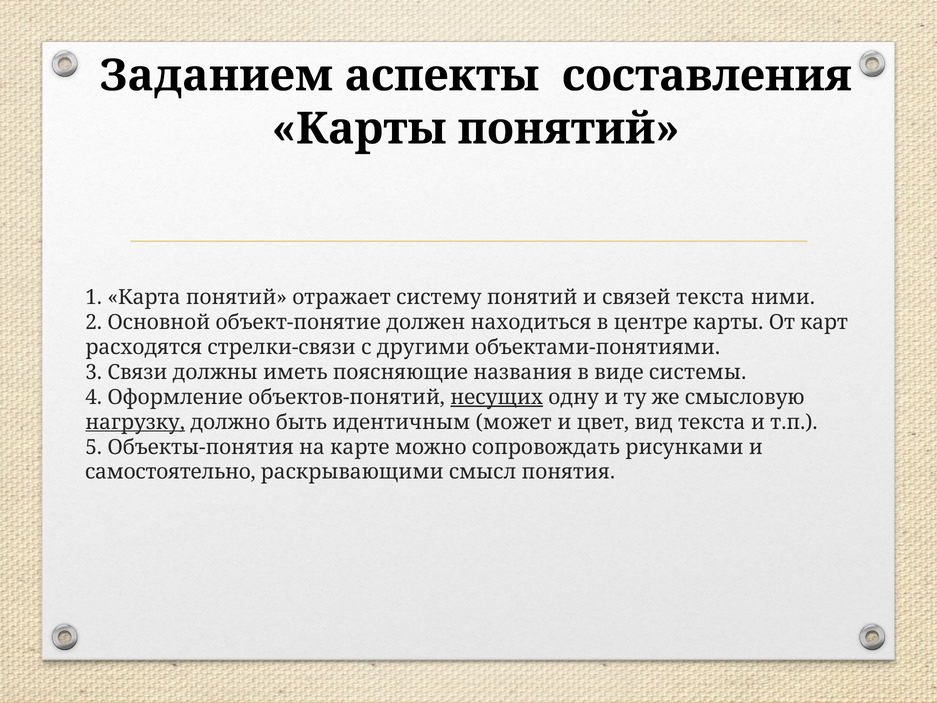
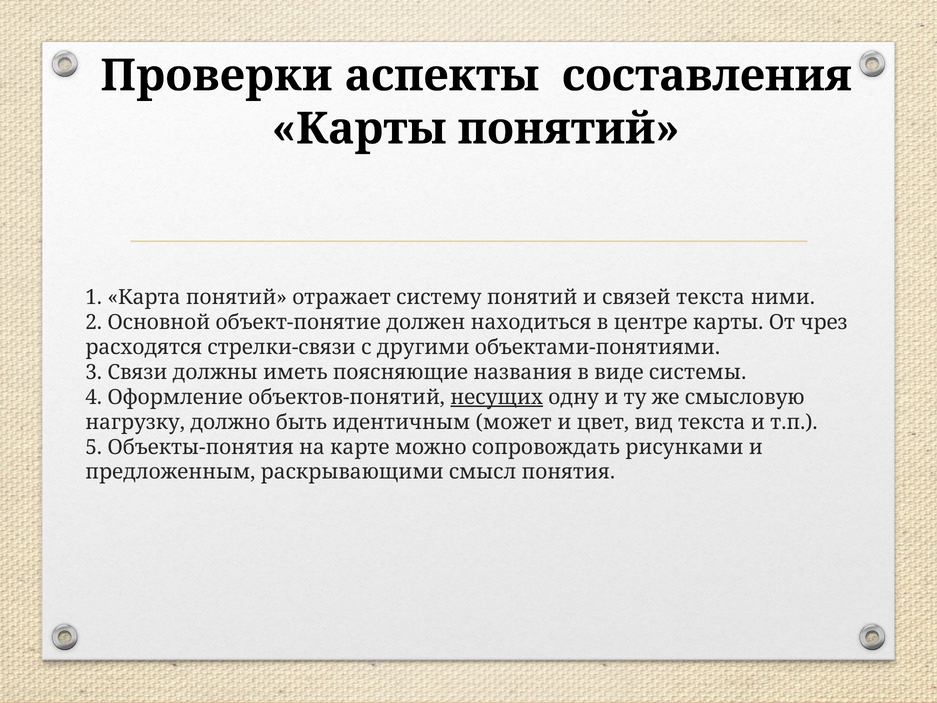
Заданием: Заданием -> Проверки
карт: карт -> чрез
нагрузку underline: present -> none
самостоятельно: самостоятельно -> предложенным
